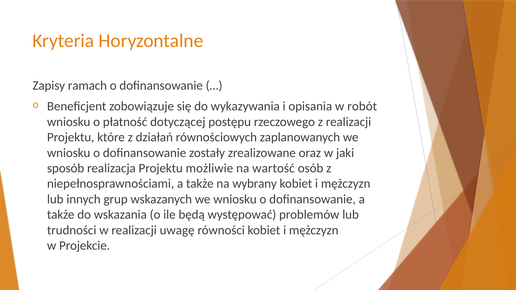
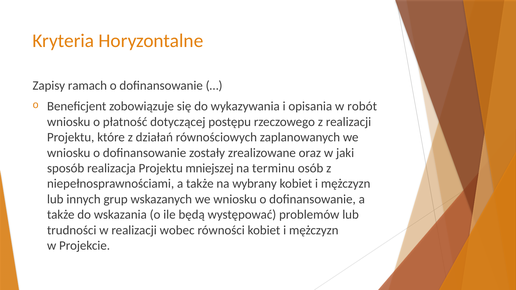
możliwie: możliwie -> mniejszej
wartość: wartość -> terminu
uwagę: uwagę -> wobec
